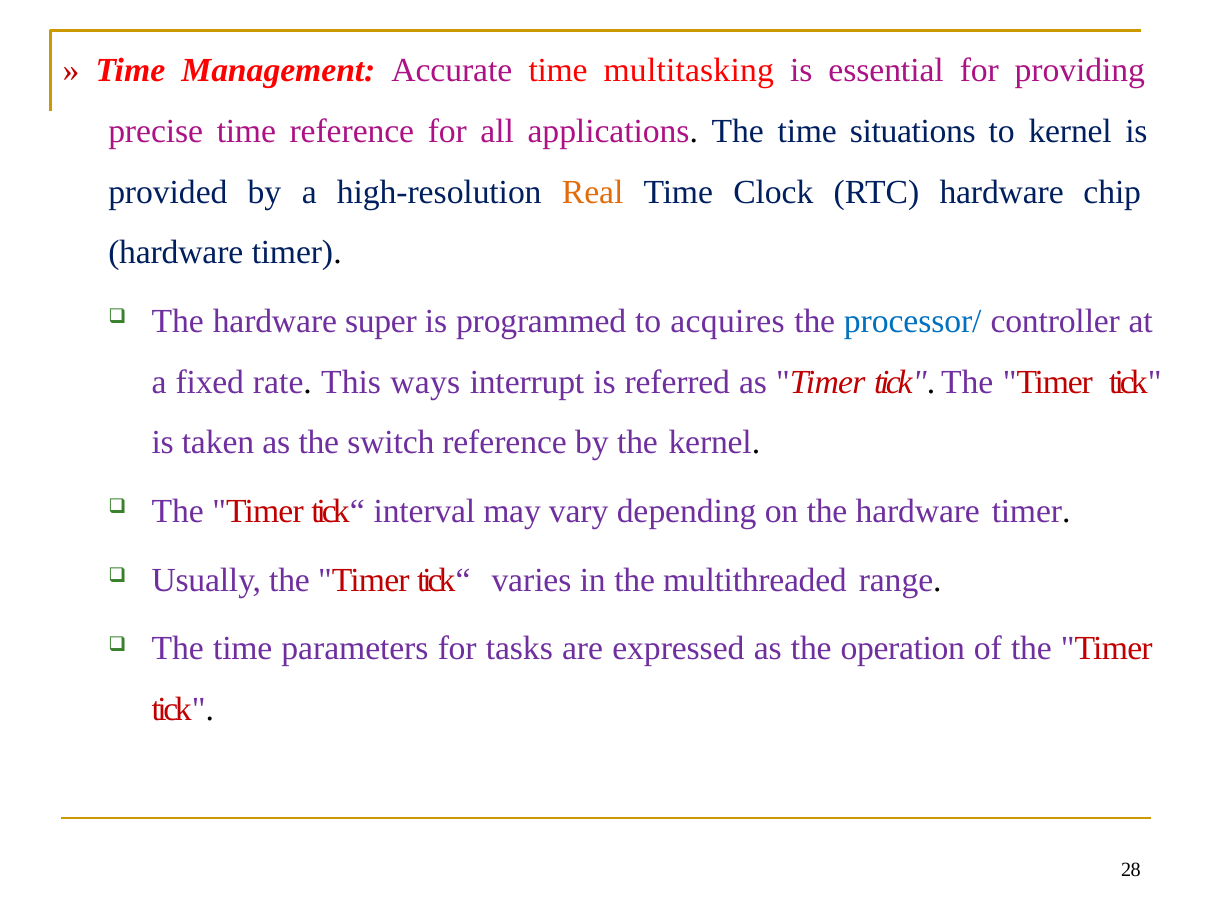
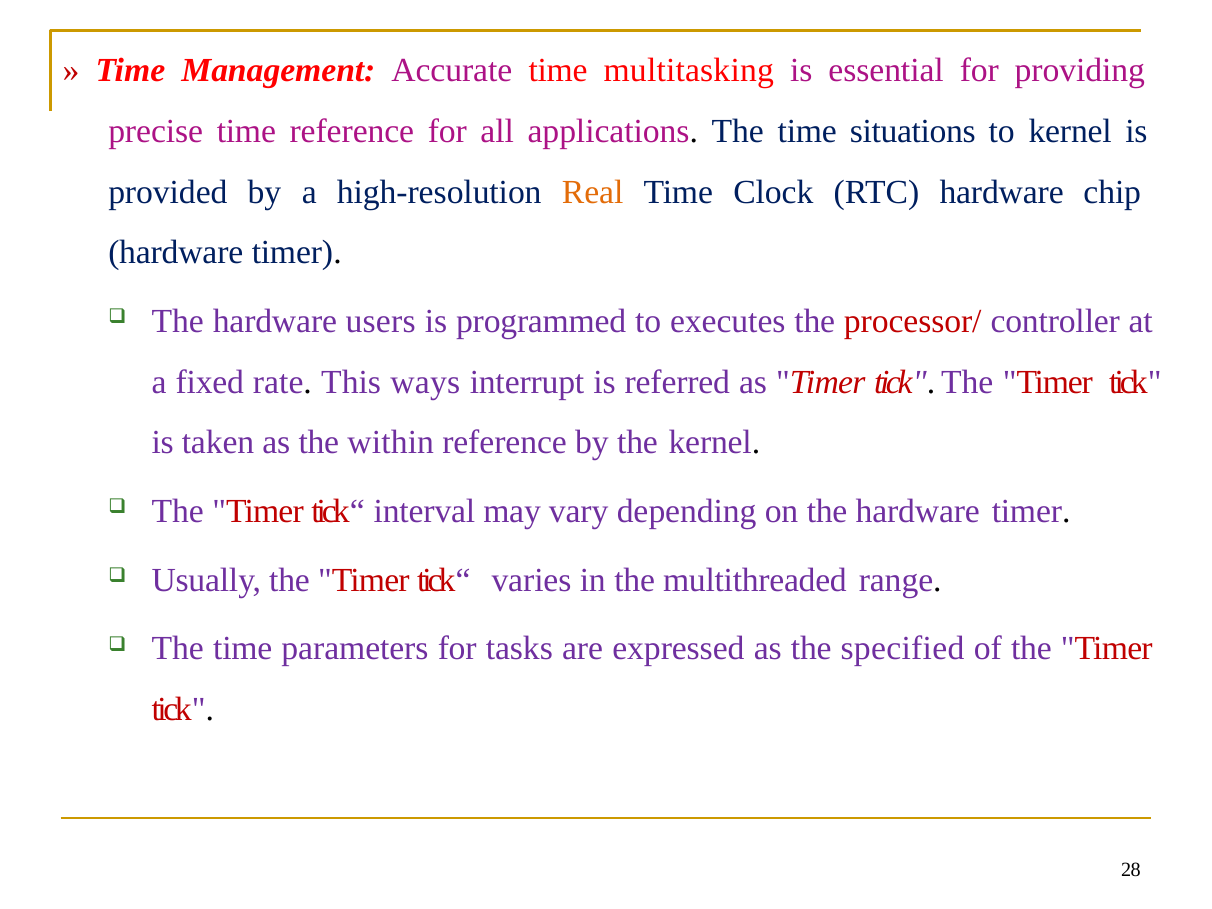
super: super -> users
acquires: acquires -> executes
processor/ colour: blue -> red
switch: switch -> within
operation: operation -> specified
